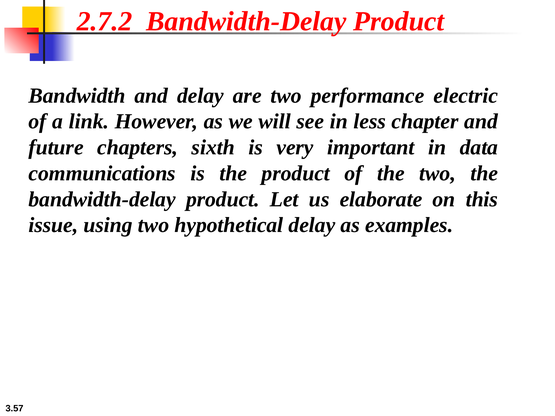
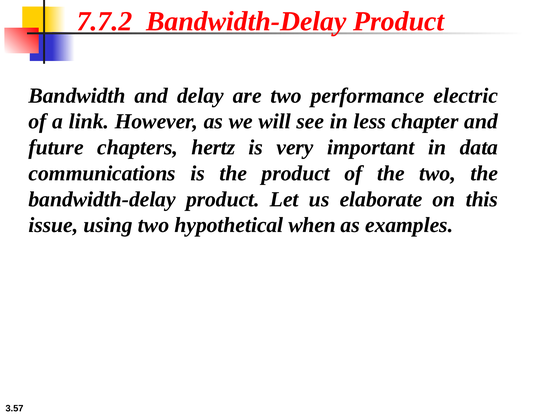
2.7.2: 2.7.2 -> 7.7.2
sixth: sixth -> hertz
hypothetical delay: delay -> when
